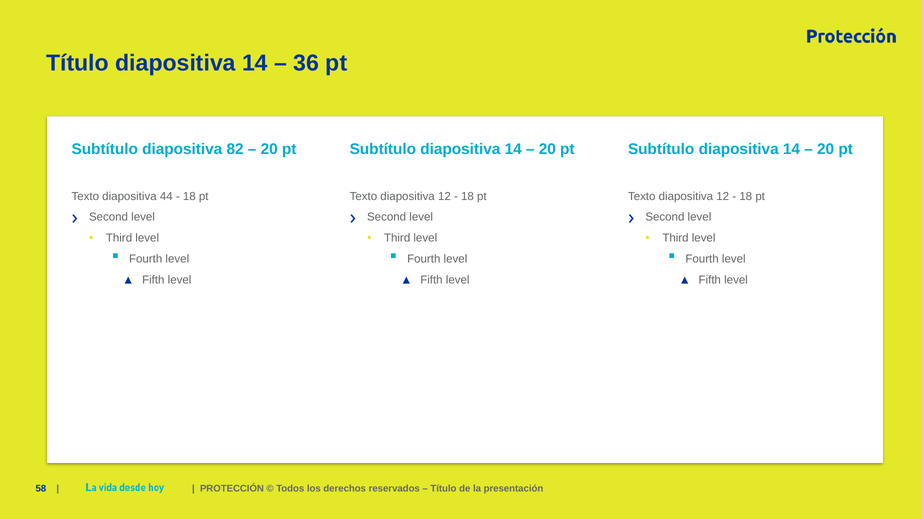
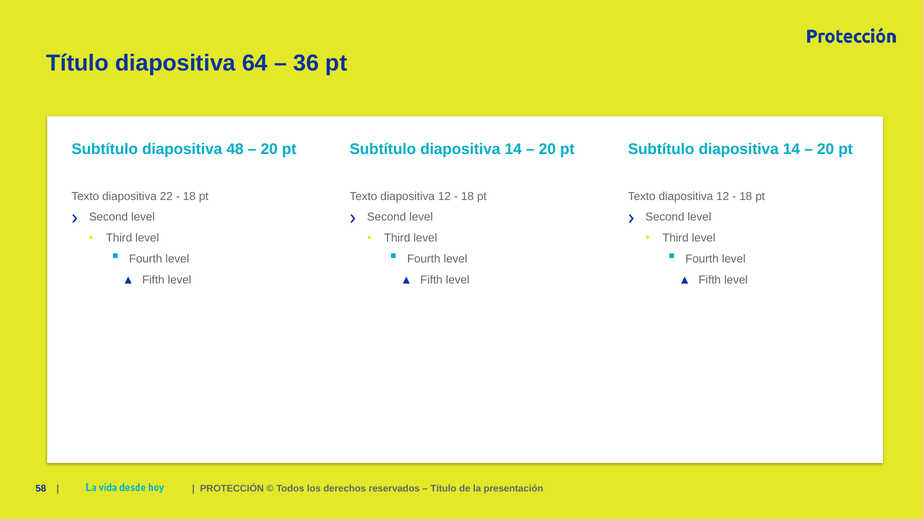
Título diapositiva 14: 14 -> 64
82: 82 -> 48
44: 44 -> 22
